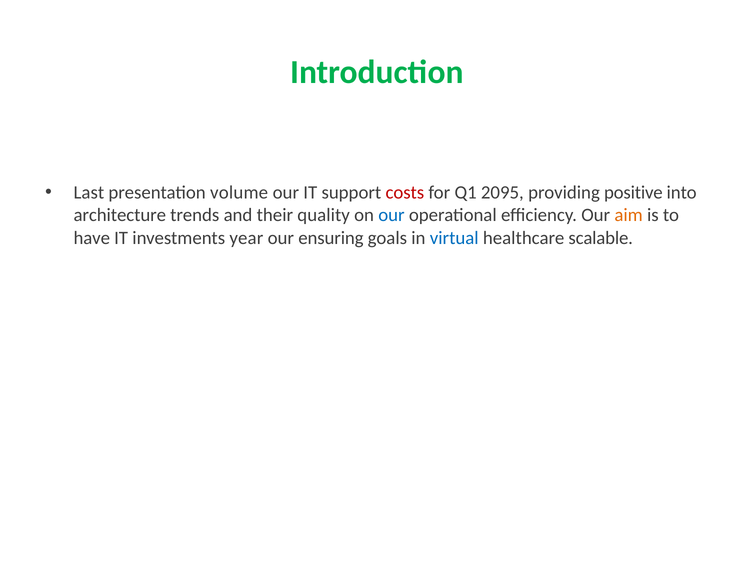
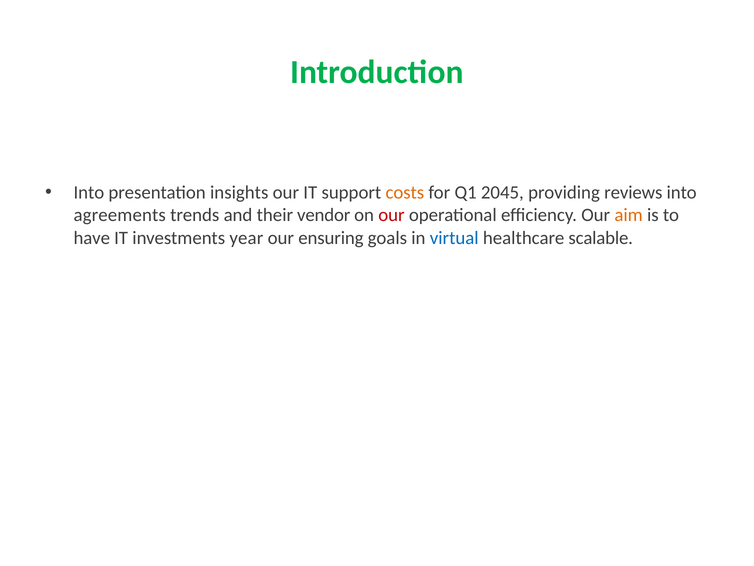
Last at (89, 192): Last -> Into
volume: volume -> insights
costs colour: red -> orange
2095: 2095 -> 2045
positive: positive -> reviews
architecture: architecture -> agreements
quality: quality -> vendor
our at (391, 215) colour: blue -> red
